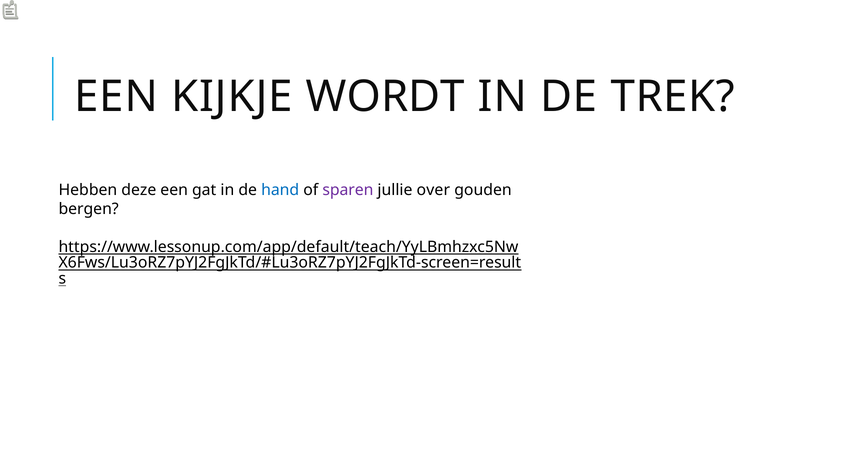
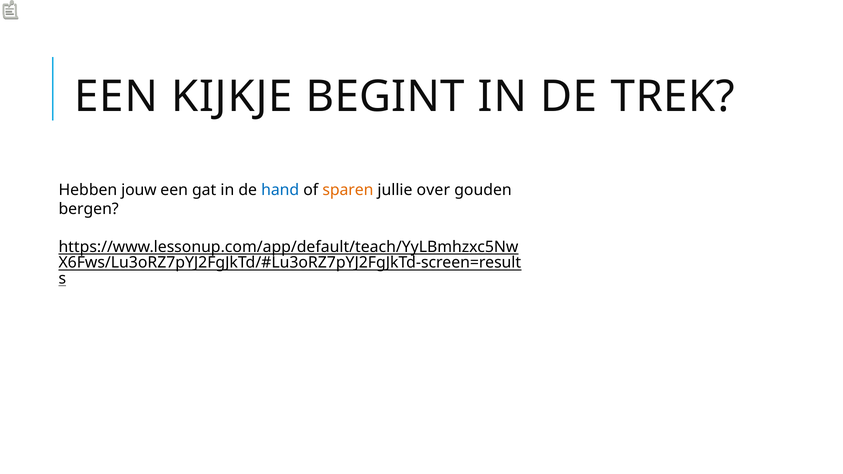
WORDT: WORDT -> BEGINT
deze: deze -> jouw
sparen colour: purple -> orange
